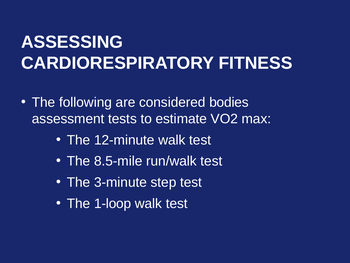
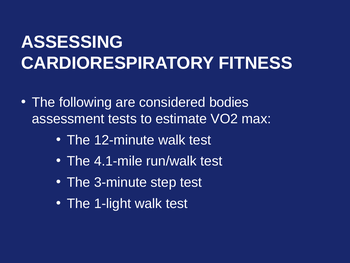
8.5-mile: 8.5-mile -> 4.1-mile
1-loop: 1-loop -> 1-light
